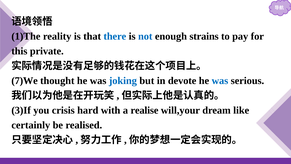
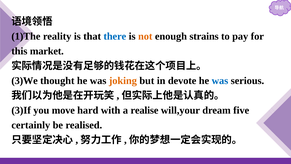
not colour: blue -> orange
private: private -> market
7)We: 7)We -> 3)We
joking colour: blue -> orange
crisis: crisis -> move
like: like -> five
